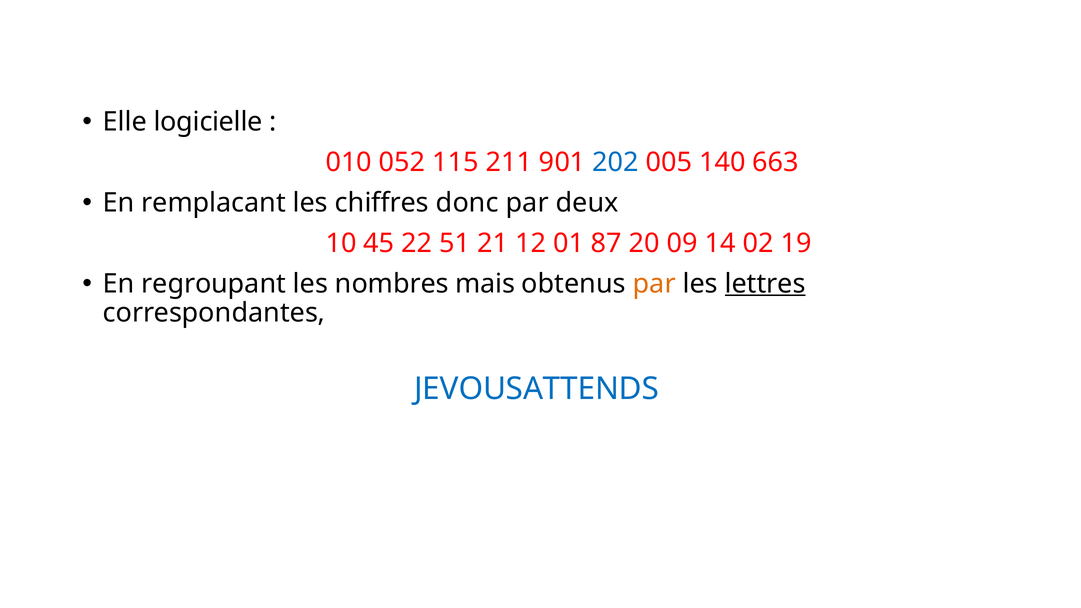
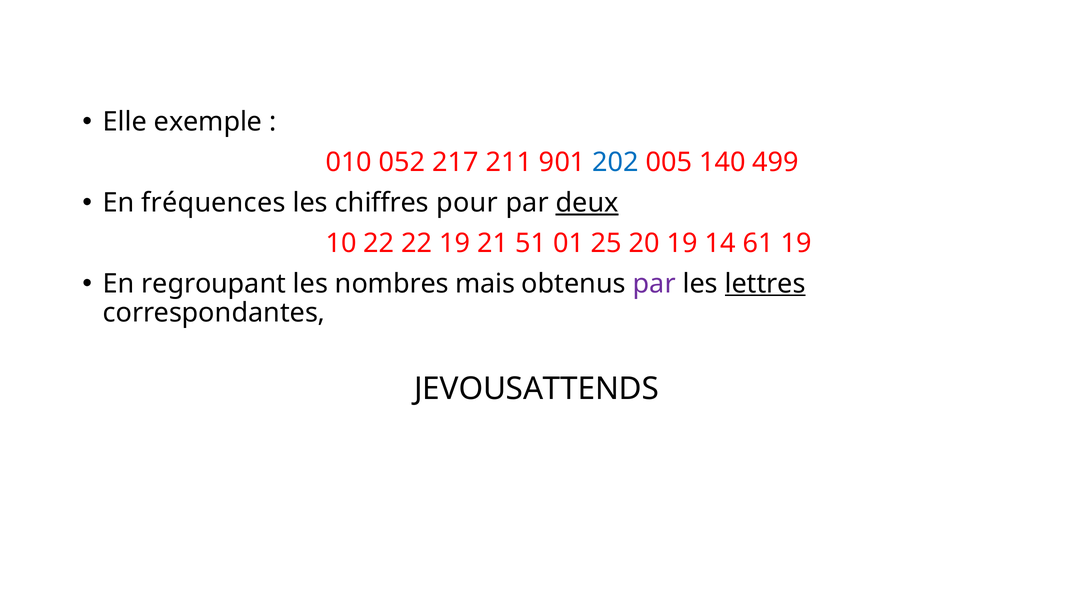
logicielle: logicielle -> exemple
115: 115 -> 217
663: 663 -> 499
remplacant: remplacant -> fréquences
donc: donc -> pour
deux underline: none -> present
10 45: 45 -> 22
22 51: 51 -> 19
12: 12 -> 51
87: 87 -> 25
20 09: 09 -> 19
02: 02 -> 61
par at (654, 284) colour: orange -> purple
JEVOUSATTENDS colour: blue -> black
